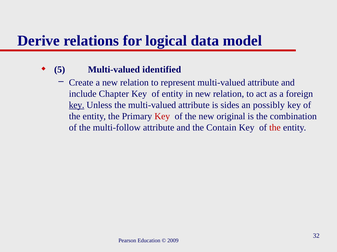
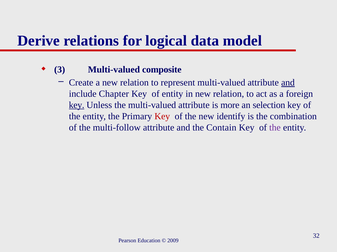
5: 5 -> 3
identified: identified -> composite
and at (288, 83) underline: none -> present
sides: sides -> more
possibly: possibly -> selection
original: original -> identify
the at (275, 128) colour: red -> purple
